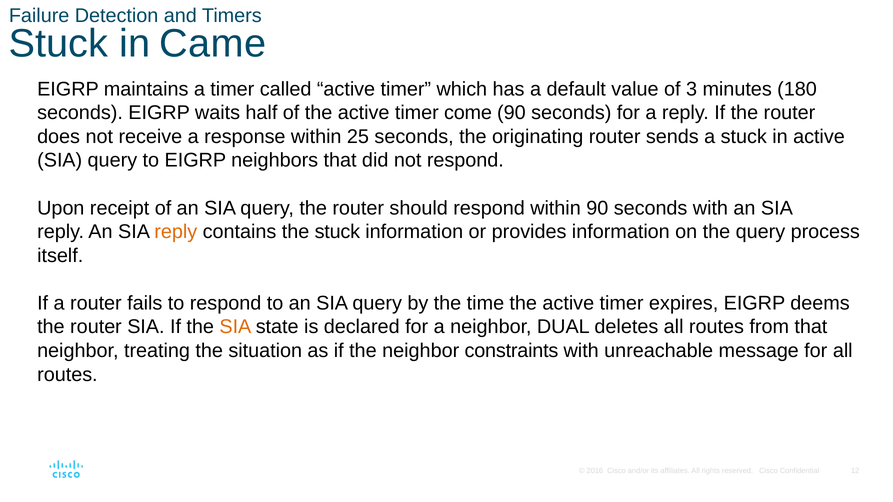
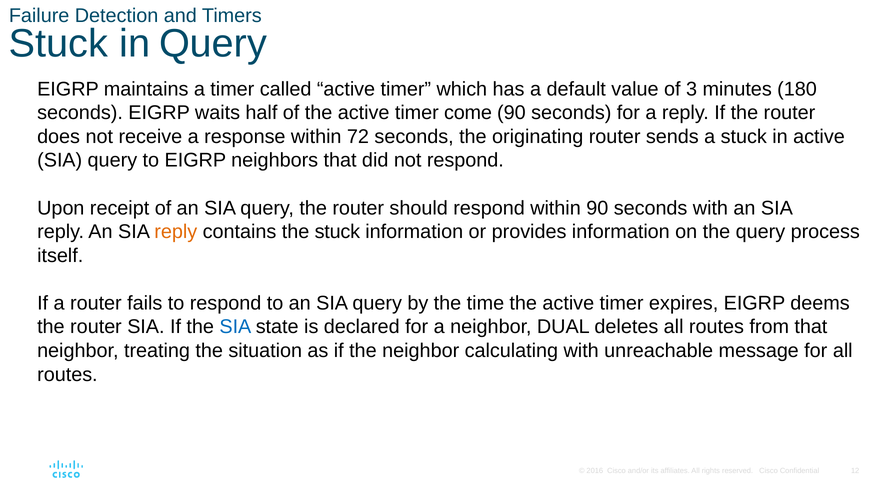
in Came: Came -> Query
25: 25 -> 72
SIA at (235, 327) colour: orange -> blue
constraints: constraints -> calculating
